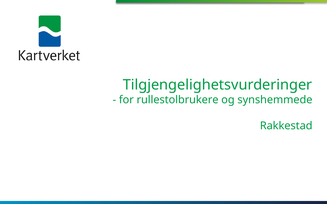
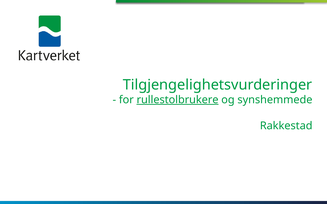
rullestolbrukere underline: none -> present
